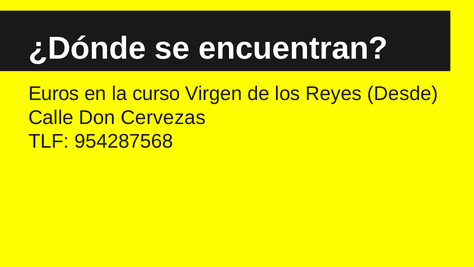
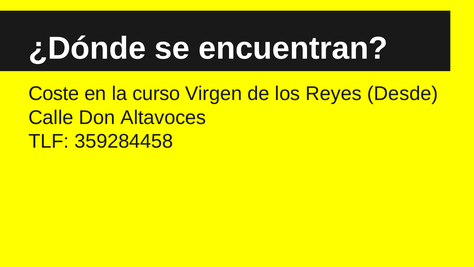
Euros: Euros -> Coste
Cervezas: Cervezas -> Altavoces
954287568: 954287568 -> 359284458
